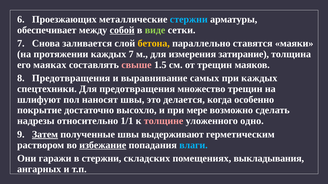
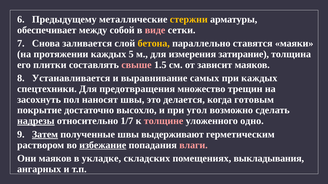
Проезжающих: Проезжающих -> Предыдущему
стержни at (189, 19) colour: light blue -> yellow
собой underline: present -> none
виде colour: light green -> pink
каждых 7: 7 -> 5
маяках: маяках -> плитки
от трещин: трещин -> зависит
8 Предотвращения: Предотвращения -> Устанавливается
шлифуют: шлифуют -> засохнуть
особенно: особенно -> готовым
мере: мере -> угол
надрезы underline: none -> present
1/1: 1/1 -> 1/7
влаги colour: light blue -> pink
Они гаражи: гаражи -> маяков
в стержни: стержни -> укладке
